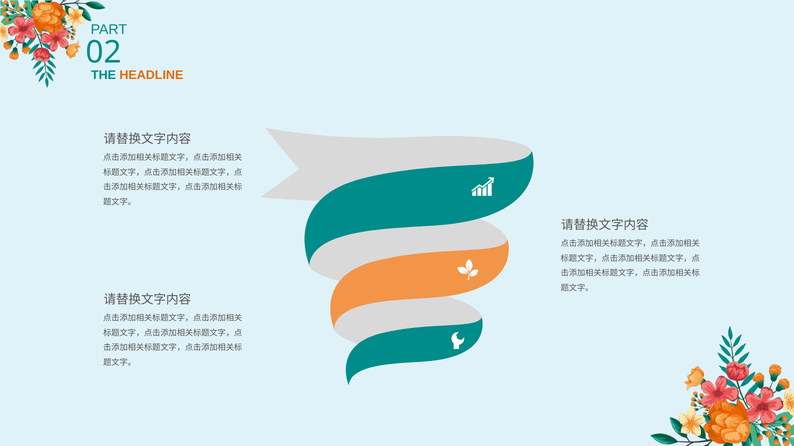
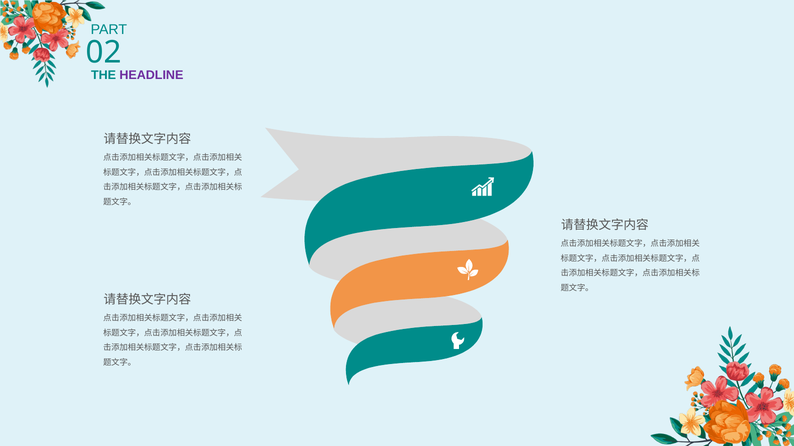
HEADLINE colour: orange -> purple
